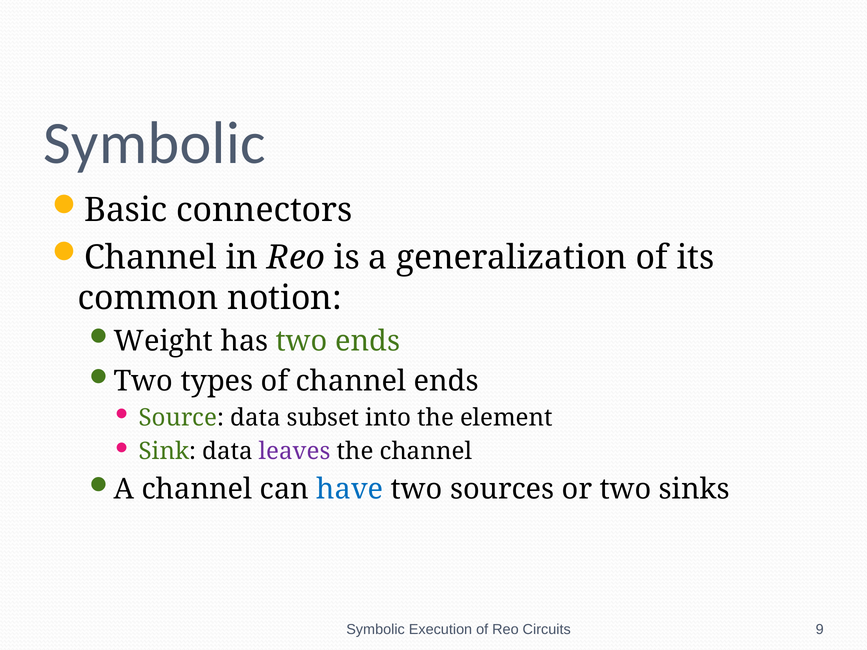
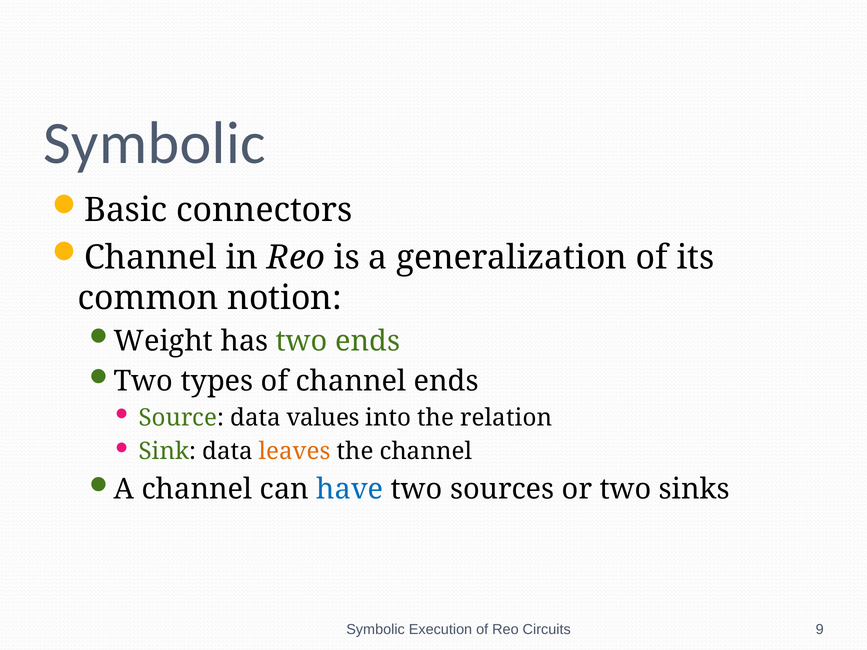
subset: subset -> values
element: element -> relation
leaves colour: purple -> orange
